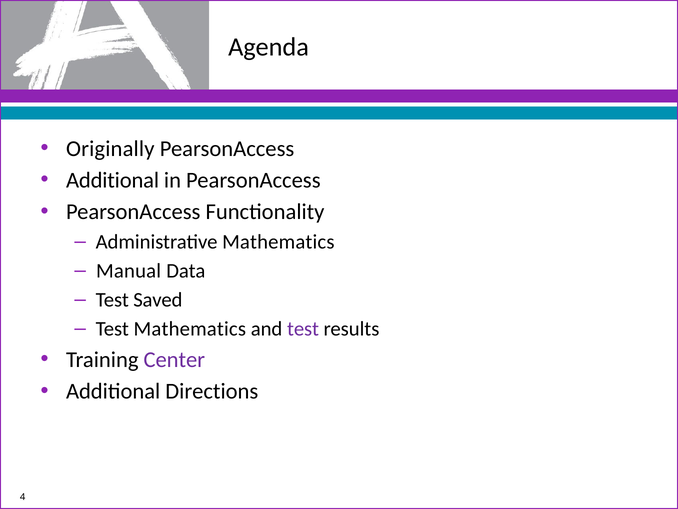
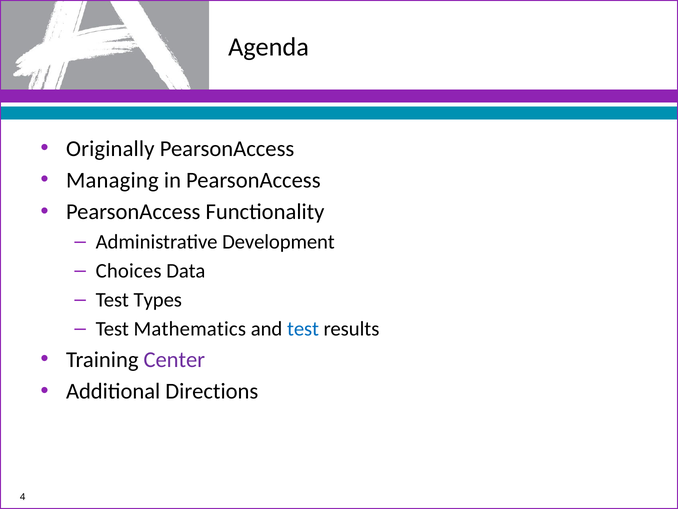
Additional at (113, 180): Additional -> Managing
Administrative Mathematics: Mathematics -> Development
Manual: Manual -> Choices
Saved: Saved -> Types
test at (303, 329) colour: purple -> blue
